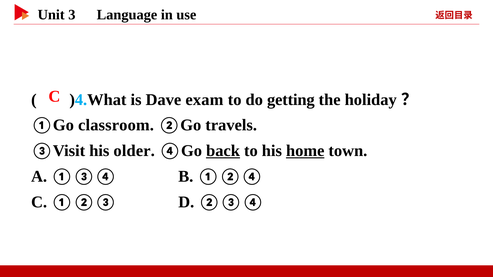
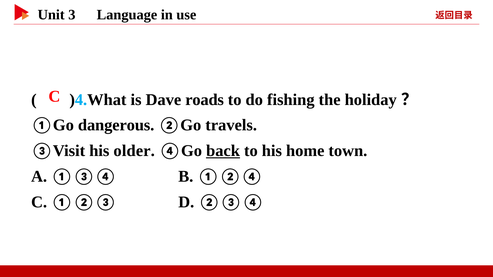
exam: exam -> roads
getting: getting -> fishing
classroom: classroom -> dangerous
home underline: present -> none
